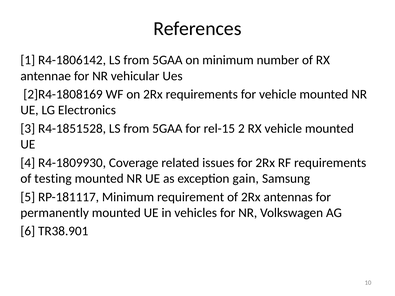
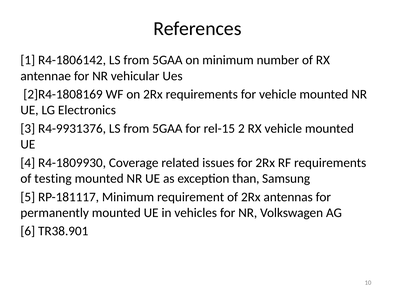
R4-1851528: R4-1851528 -> R4-9931376
gain: gain -> than
